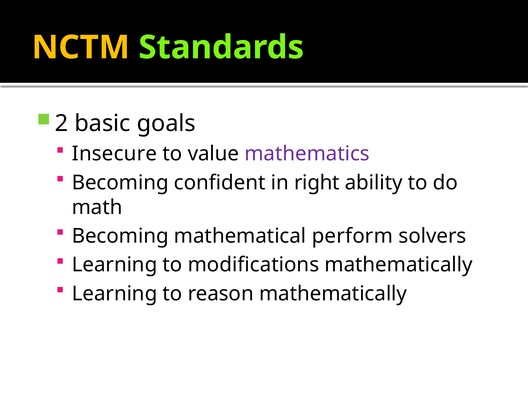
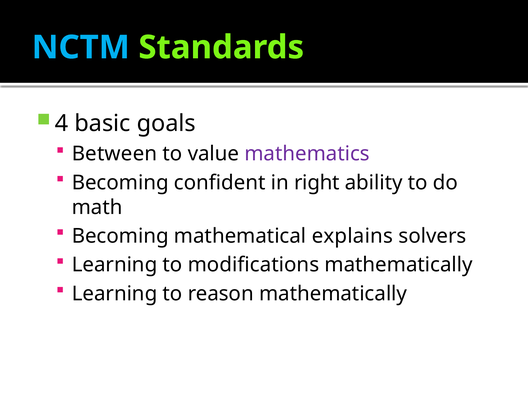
NCTM colour: yellow -> light blue
2: 2 -> 4
Insecure: Insecure -> Between
perform: perform -> explains
